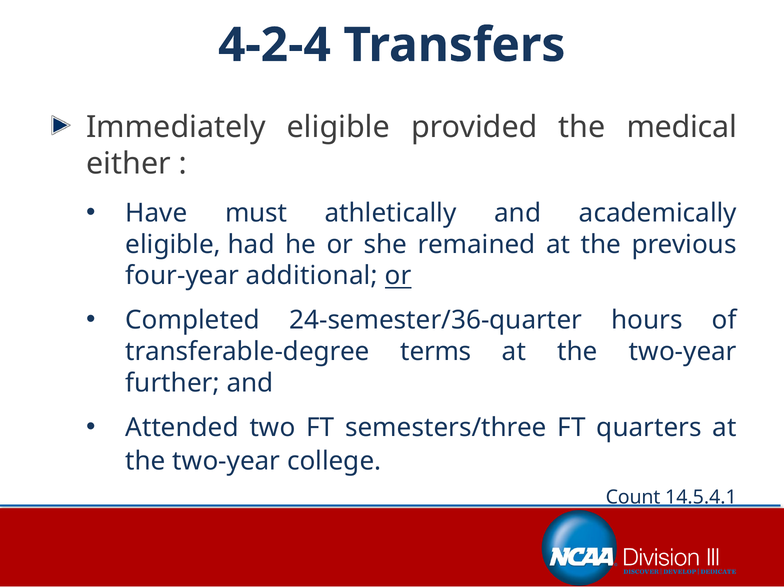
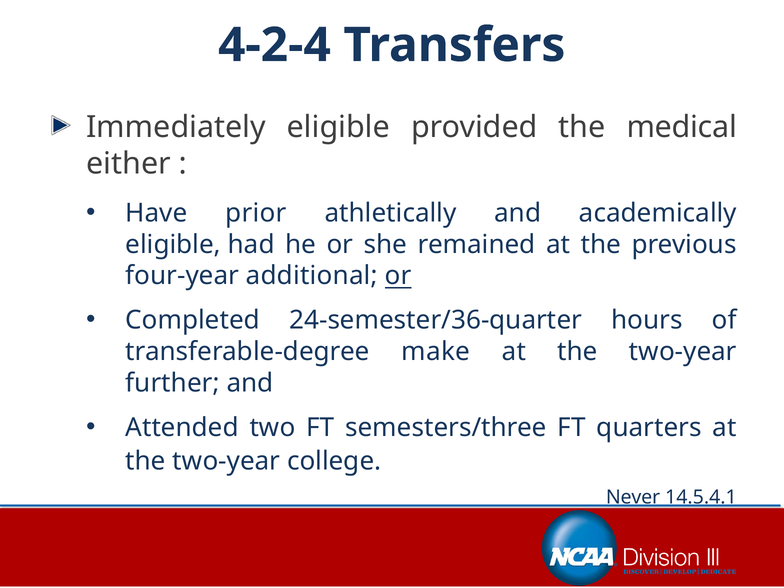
must: must -> prior
terms: terms -> make
Count: Count -> Never
